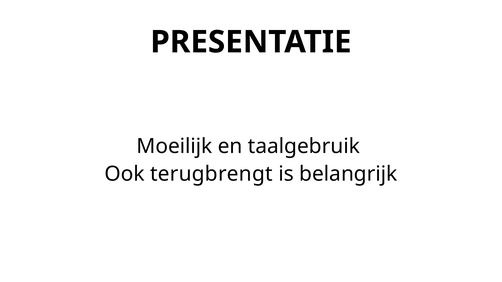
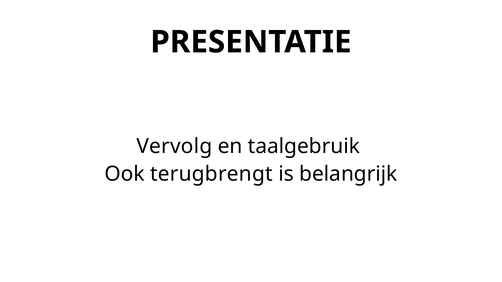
Moeilijk: Moeilijk -> Vervolg
